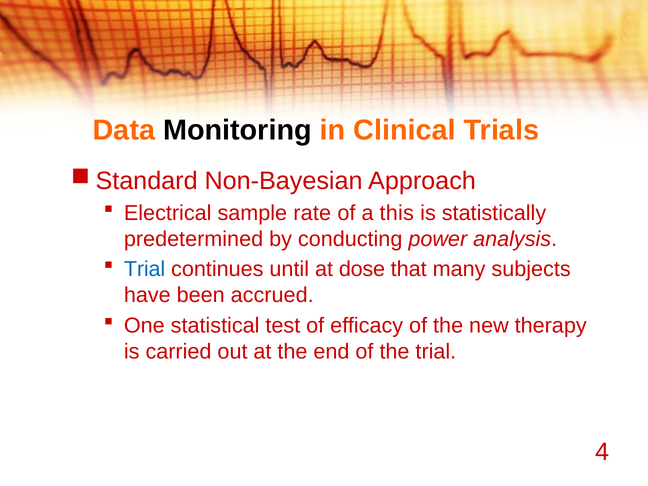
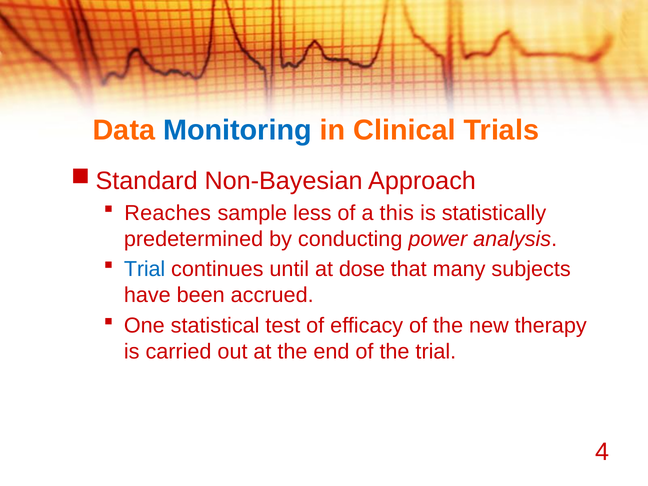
Monitoring colour: black -> blue
Electrical: Electrical -> Reaches
rate: rate -> less
